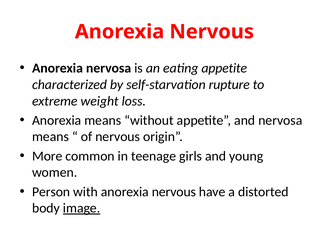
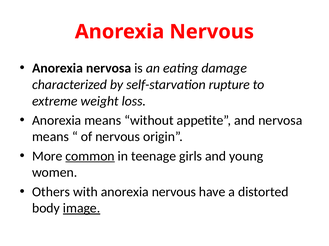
eating appetite: appetite -> damage
common underline: none -> present
Person: Person -> Others
